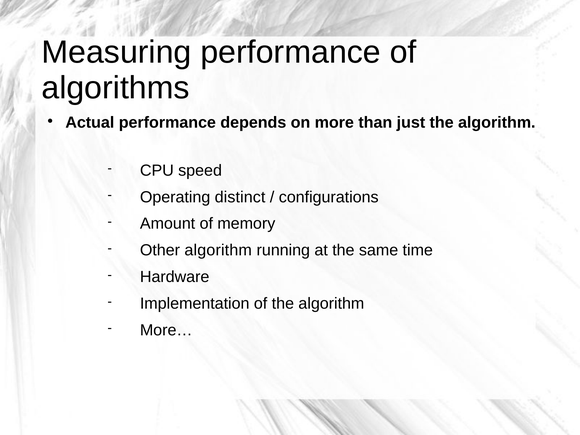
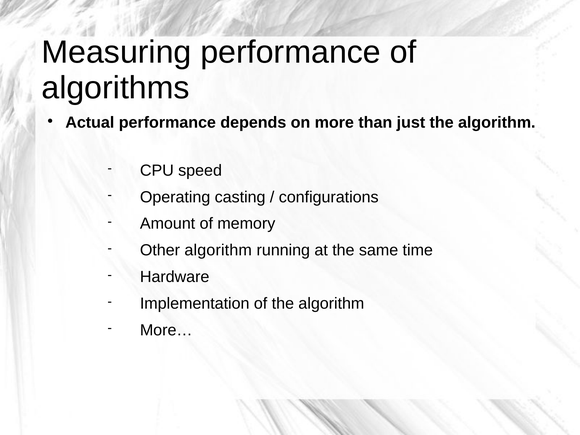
distinct: distinct -> casting
